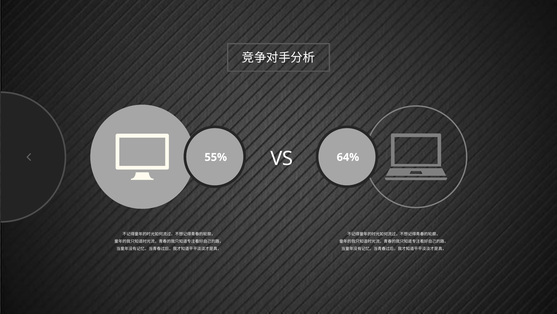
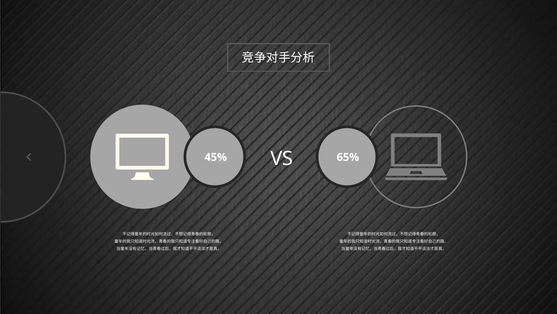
55%: 55% -> 45%
64%: 64% -> 65%
